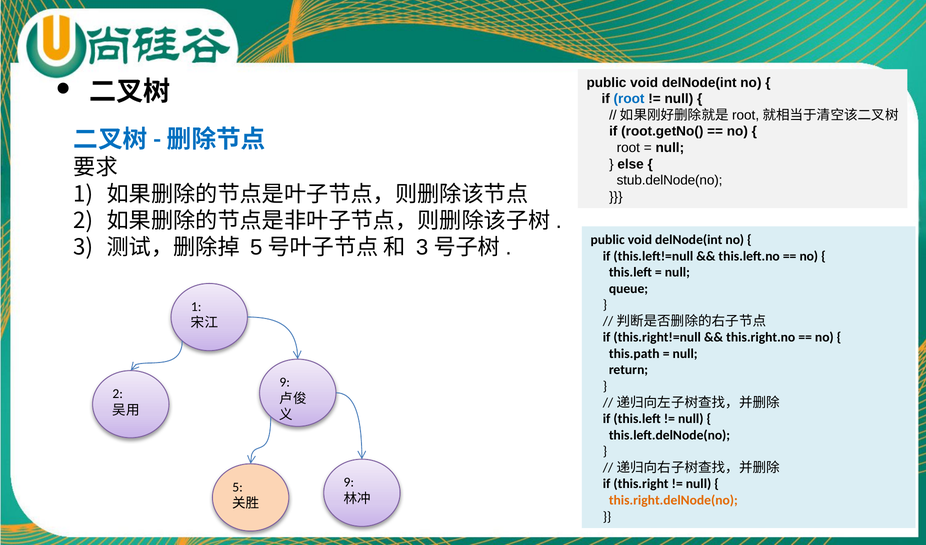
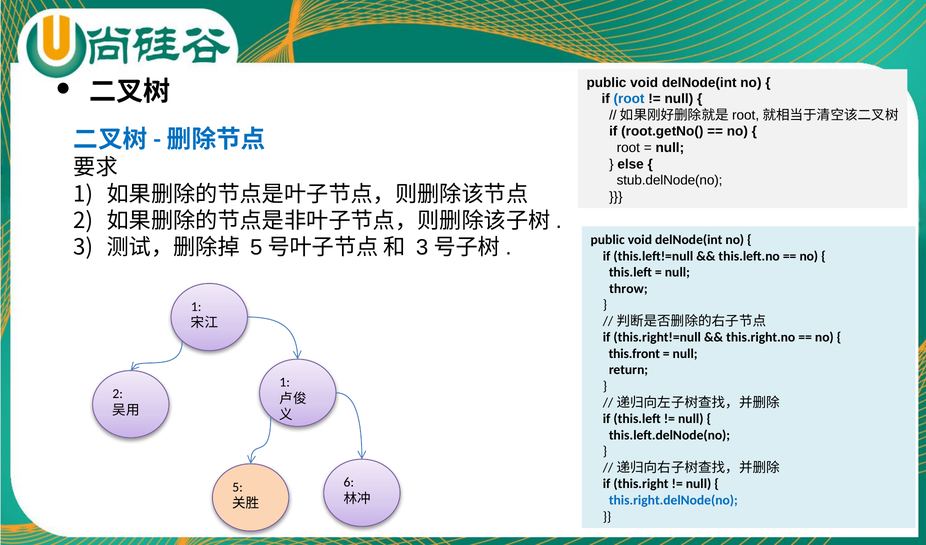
queue: queue -> throw
this.path: this.path -> this.front
9 at (285, 383): 9 -> 1
9 at (349, 483): 9 -> 6
this.right.delNode(no colour: orange -> blue
